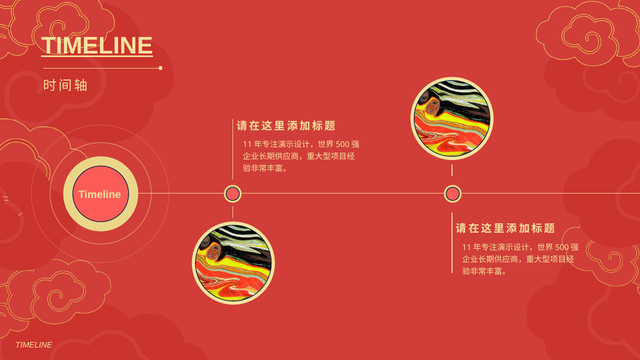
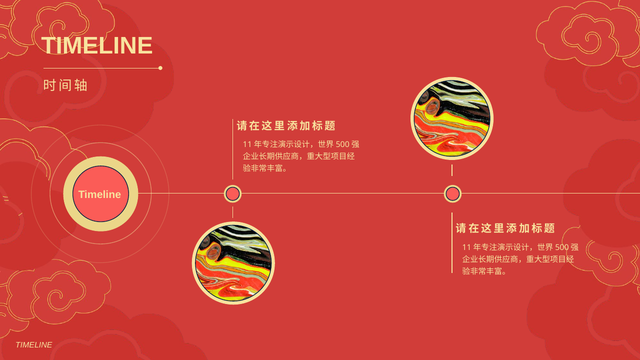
TIMELINE at (97, 46) underline: present -> none
